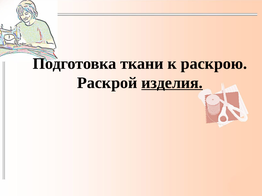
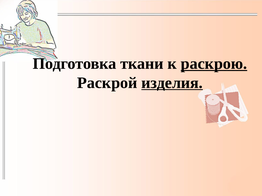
раскрою underline: none -> present
